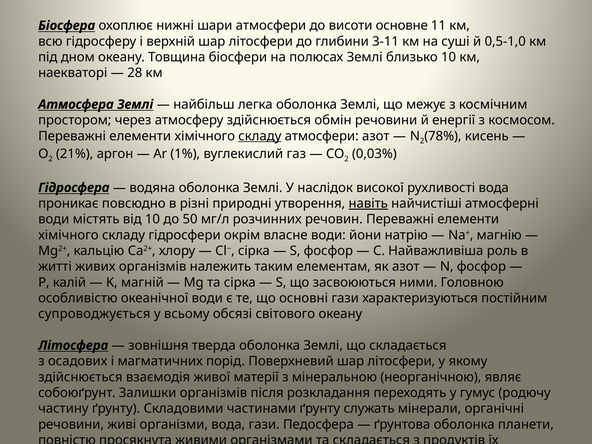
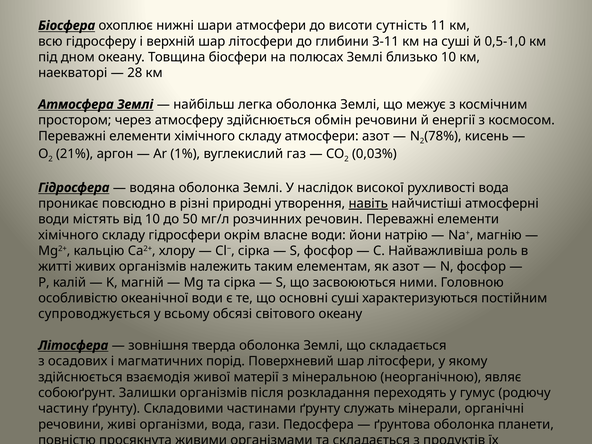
основне: основне -> сутність
складу at (260, 136) underline: present -> none
основні гази: гази -> суші
